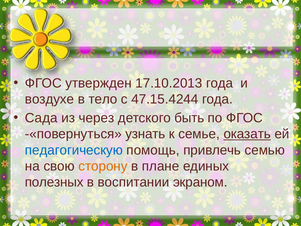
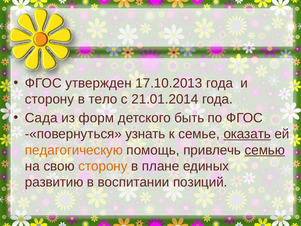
воздухе at (50, 99): воздухе -> сторону
47.15.4244: 47.15.4244 -> 21.01.2014
через: через -> форм
педагогическую colour: blue -> orange
семью underline: none -> present
полезных: полезных -> развитию
экраном: экраном -> позиций
